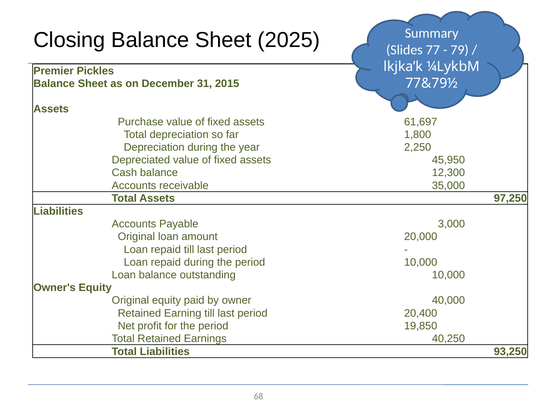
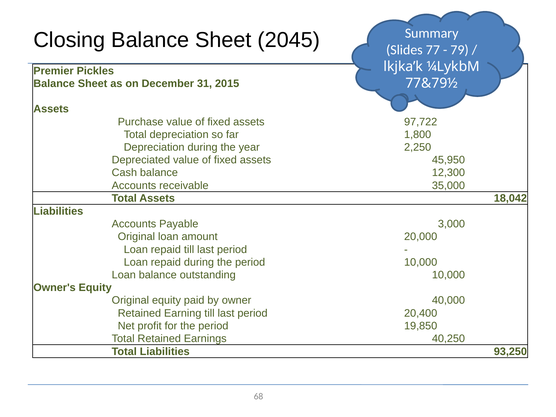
2025: 2025 -> 2045
61,697: 61,697 -> 97,722
97,250: 97,250 -> 18,042
